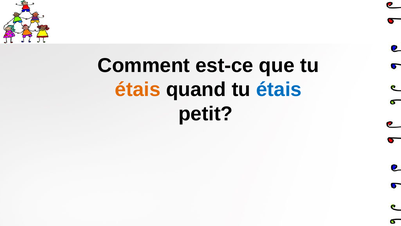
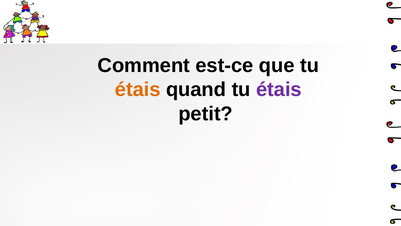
étais at (279, 90) colour: blue -> purple
